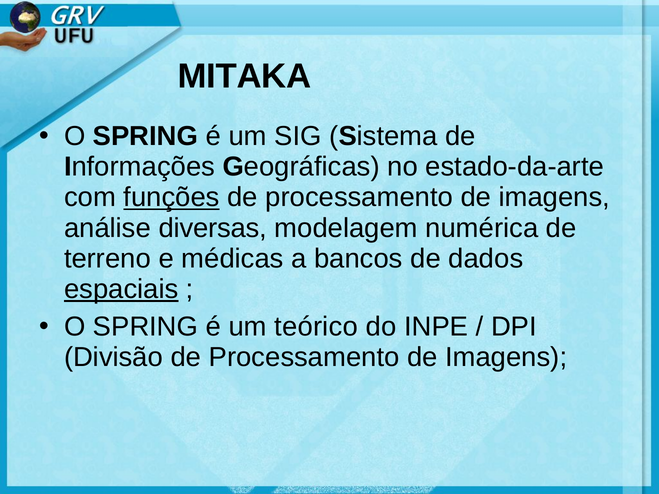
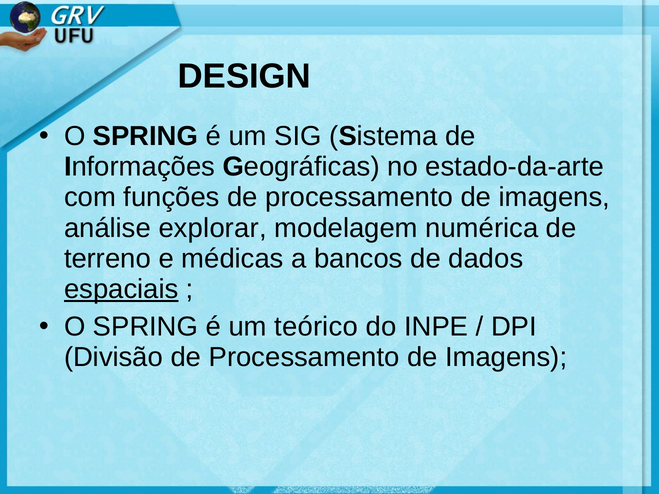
MITAKA: MITAKA -> DESIGN
funções underline: present -> none
diversas: diversas -> explorar
